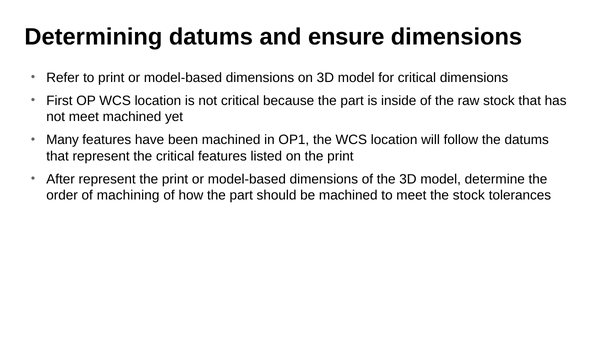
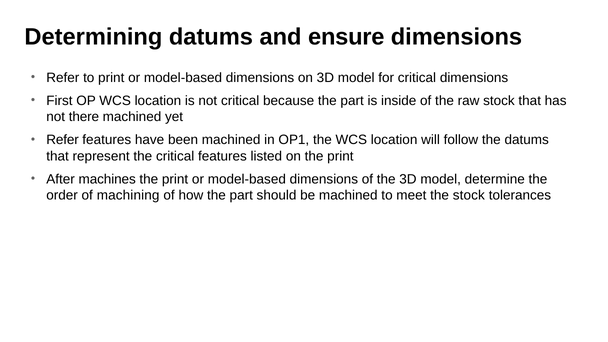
not meet: meet -> there
Many at (63, 140): Many -> Refer
After represent: represent -> machines
